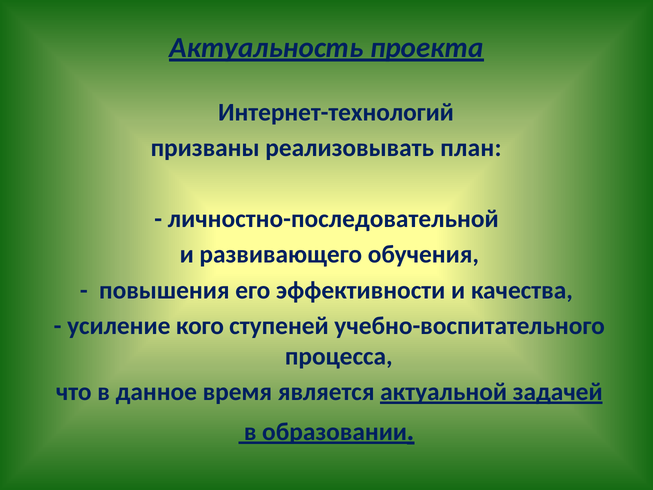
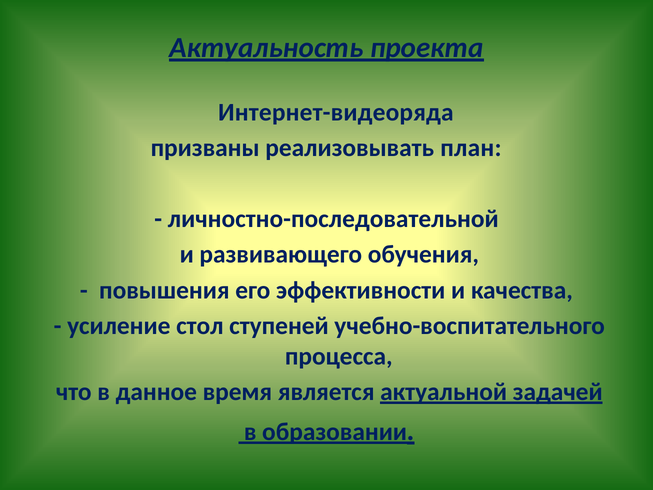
Интернет-технологий: Интернет-технологий -> Интернет-видеоряда
кого: кого -> стол
